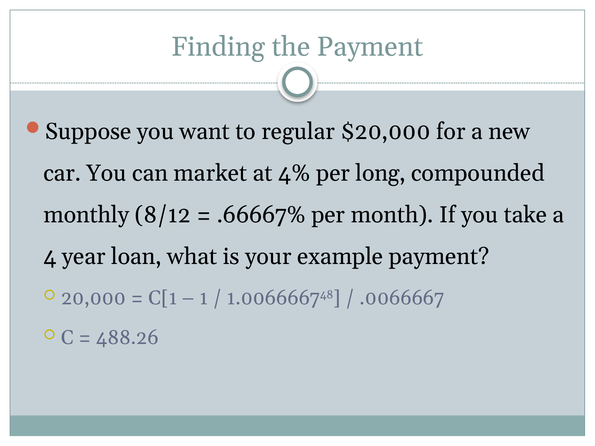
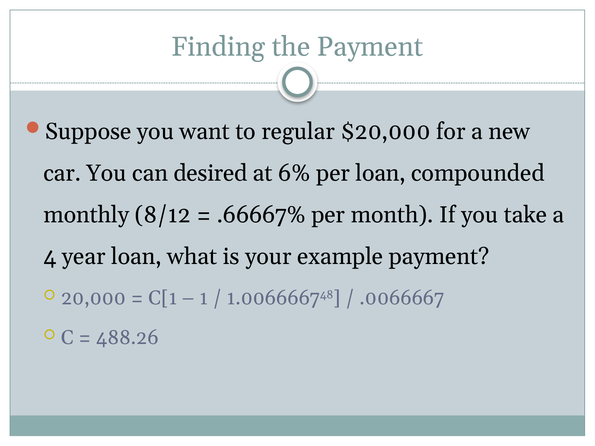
market: market -> desired
4%: 4% -> 6%
per long: long -> loan
